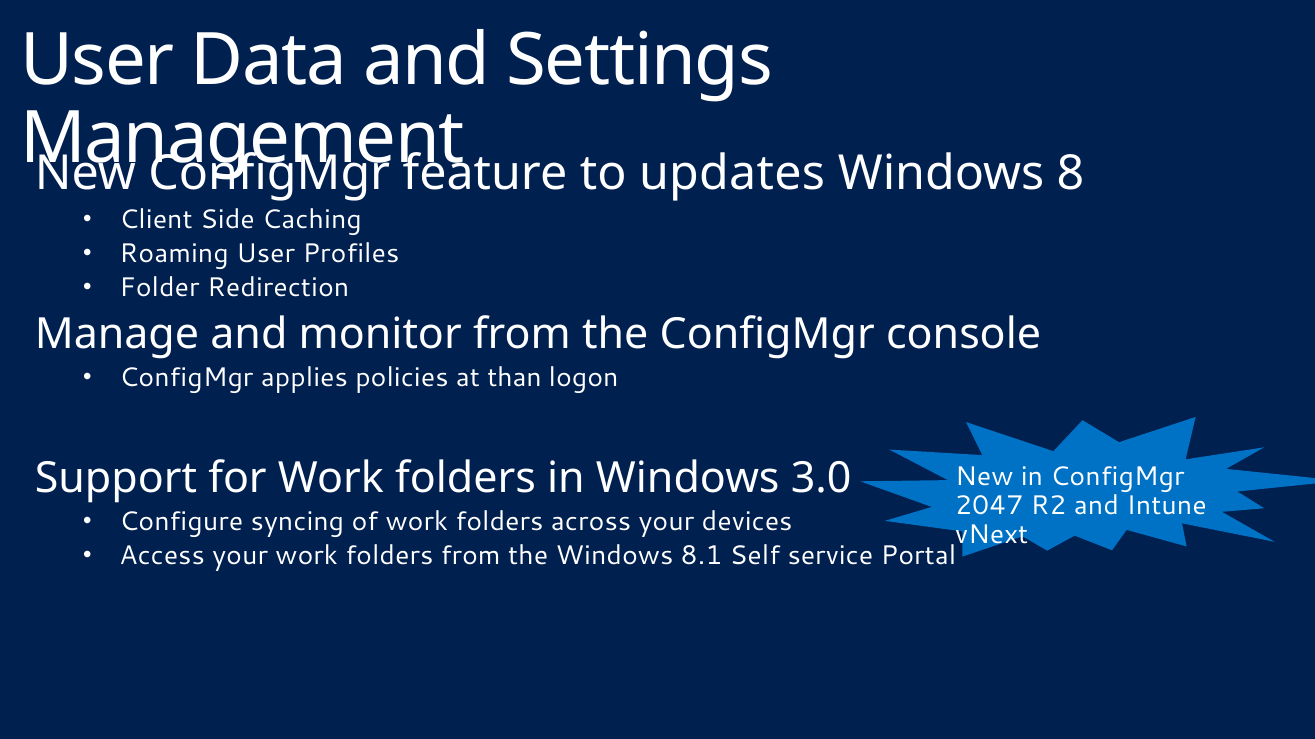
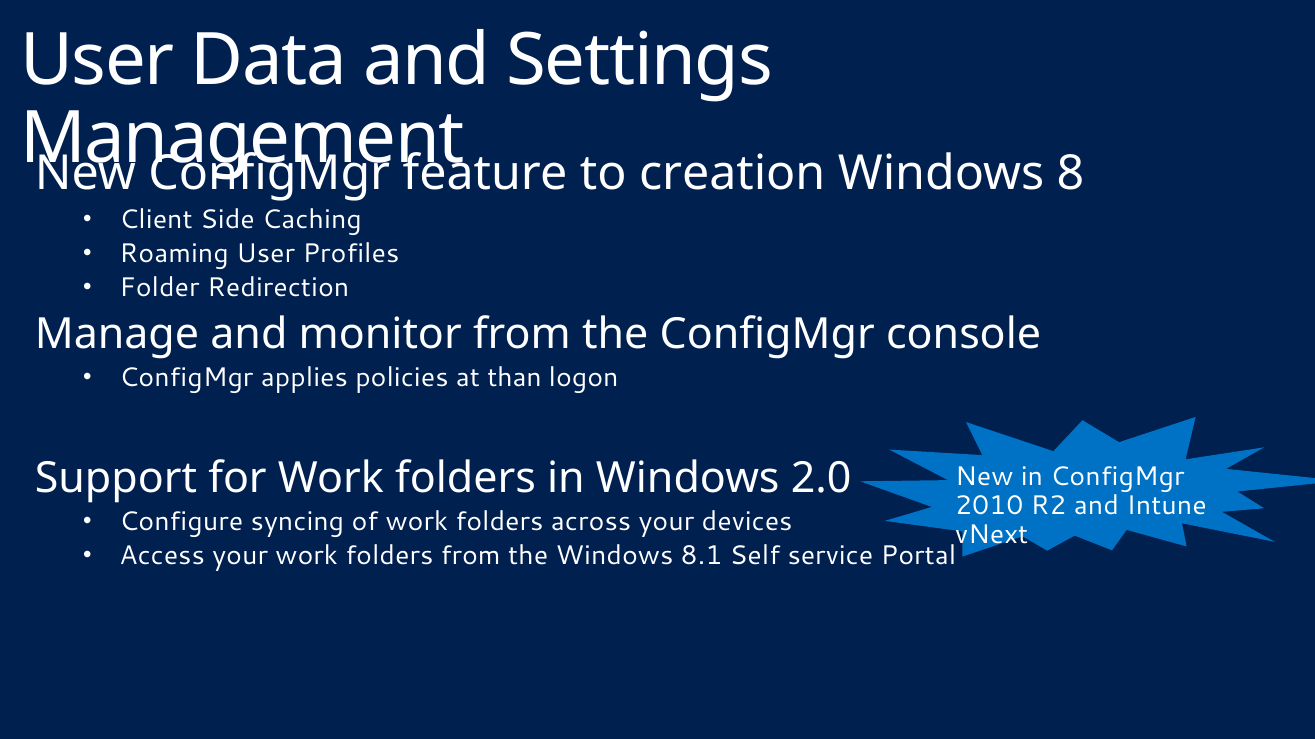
updates: updates -> creation
3.0: 3.0 -> 2.0
2047: 2047 -> 2010
